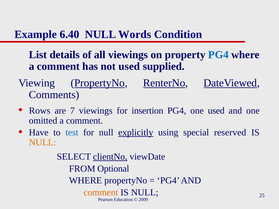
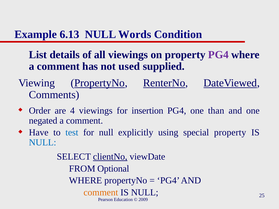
6.40: 6.40 -> 6.13
PG4 at (218, 55) colour: blue -> purple
Rows: Rows -> Order
7: 7 -> 4
one used: used -> than
omitted: omitted -> negated
explicitly underline: present -> none
special reserved: reserved -> property
NULL at (43, 143) colour: orange -> blue
